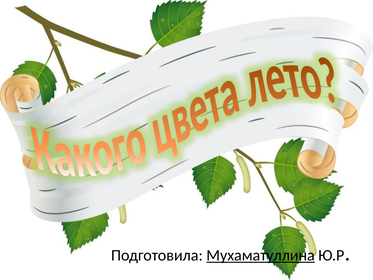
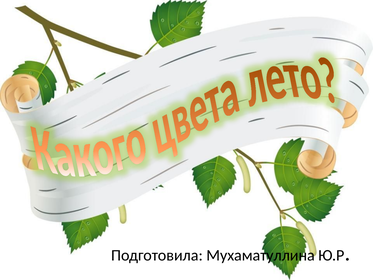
Мухаматуллина underline: present -> none
